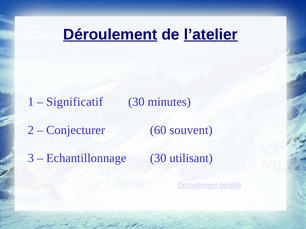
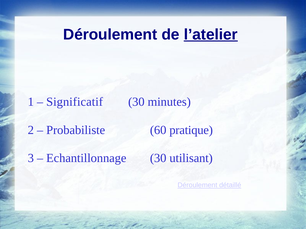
Déroulement at (110, 35) underline: present -> none
Conjecturer: Conjecturer -> Probabiliste
souvent: souvent -> pratique
